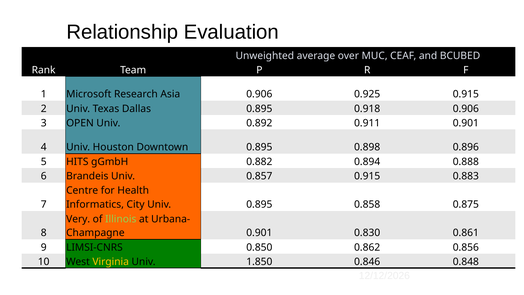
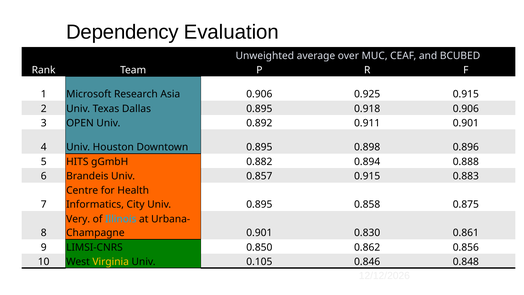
Relationship: Relationship -> Dependency
Illinois colour: light green -> light blue
1.850: 1.850 -> 0.105
